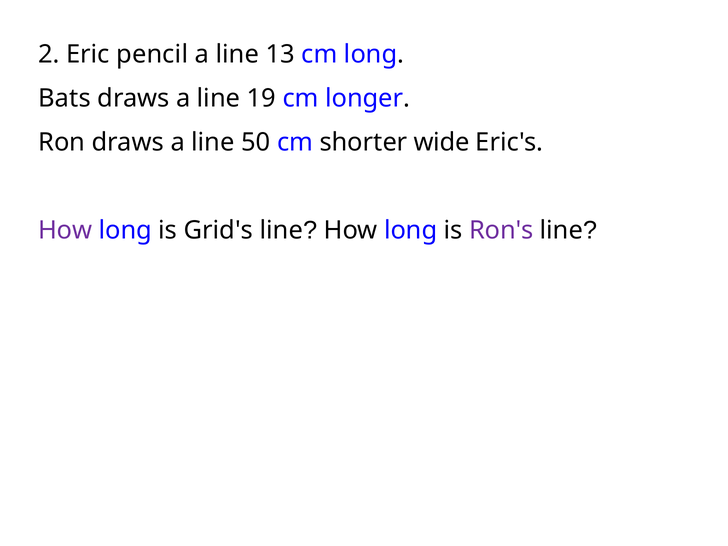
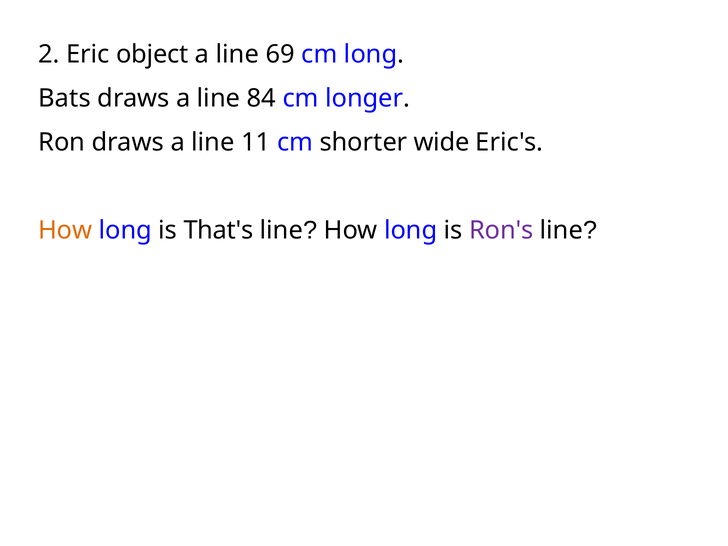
pencil: pencil -> object
13: 13 -> 69
19: 19 -> 84
50: 50 -> 11
How at (65, 231) colour: purple -> orange
Grid's: Grid's -> That's
